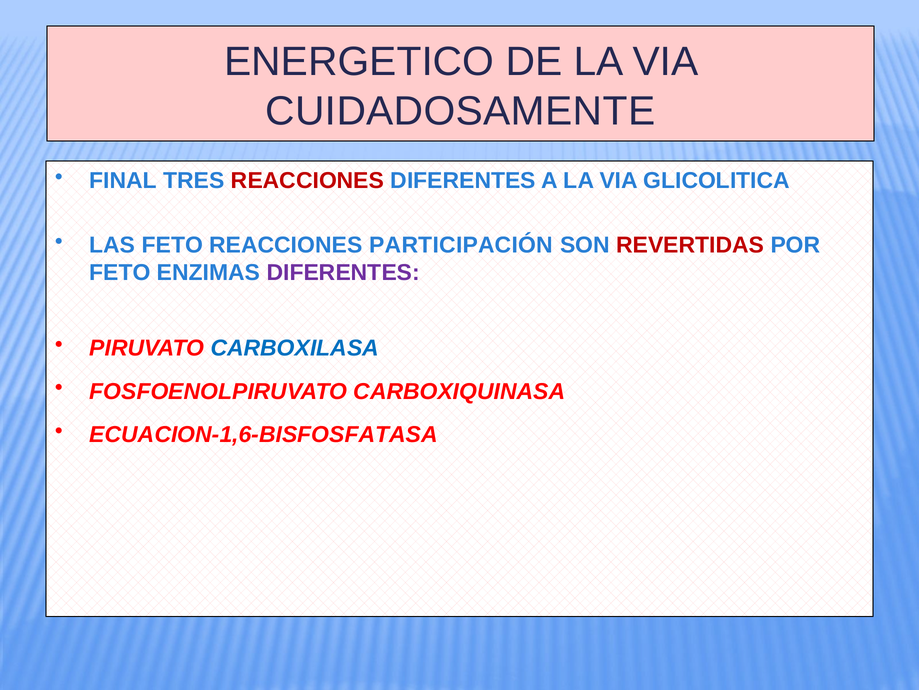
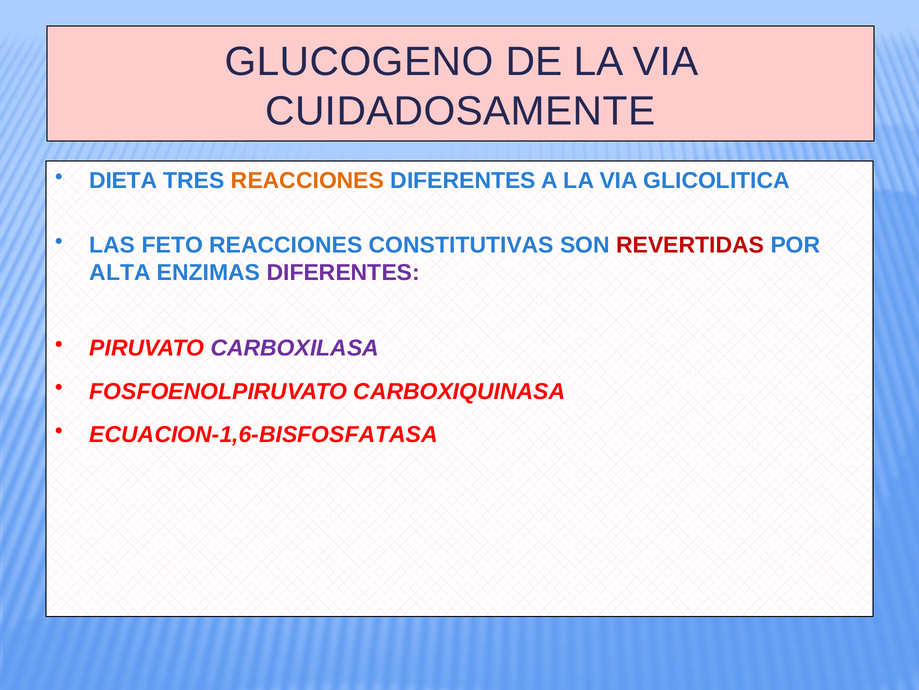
ENERGETICO: ENERGETICO -> GLUCOGENO
FINAL: FINAL -> DIETA
REACCIONES at (308, 181) colour: red -> orange
PARTICIPACIÓN: PARTICIPACIÓN -> CONSTITUTIVAS
FETO at (120, 273): FETO -> ALTA
CARBOXILASA colour: blue -> purple
